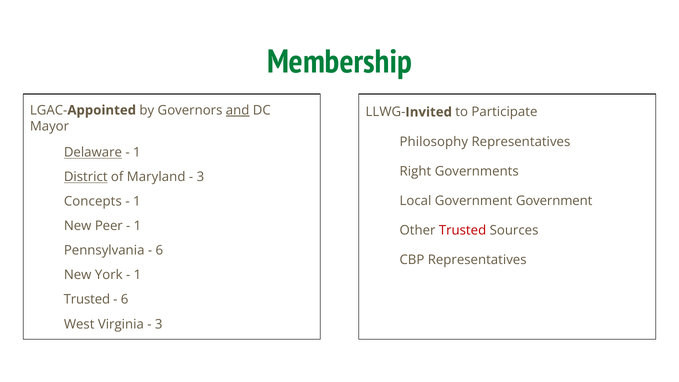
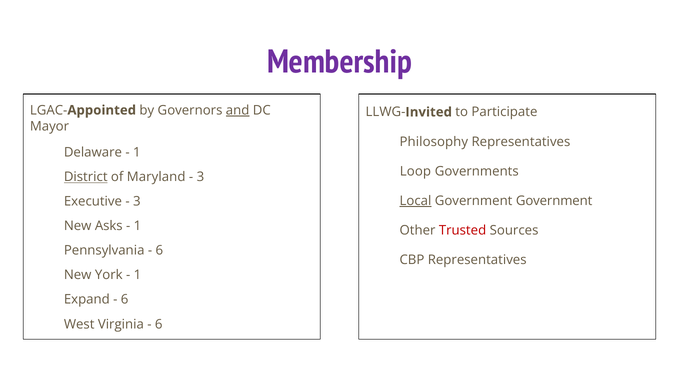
Membership colour: green -> purple
Delaware underline: present -> none
Right: Right -> Loop
Local underline: none -> present
Concepts: Concepts -> Executive
1 at (137, 201): 1 -> 3
Peer: Peer -> Asks
Trusted at (87, 299): Trusted -> Expand
3 at (159, 324): 3 -> 6
